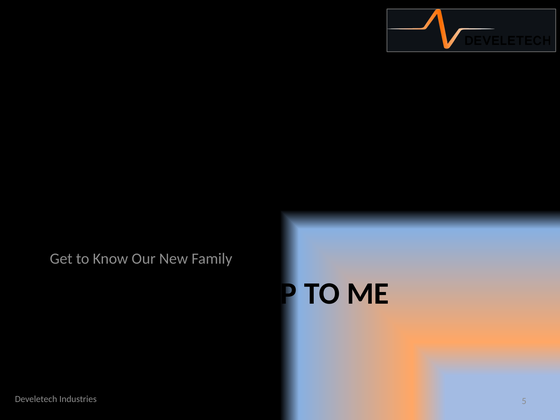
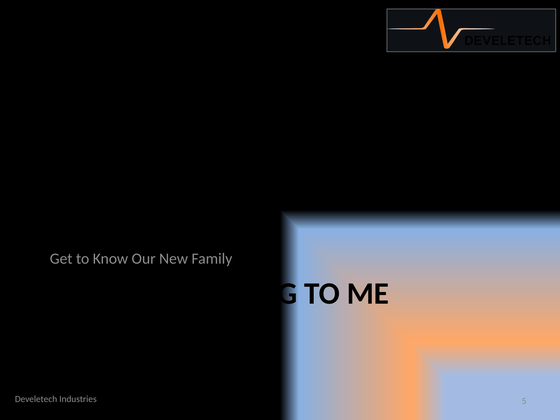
LINEUP: LINEUP -> SPRING
